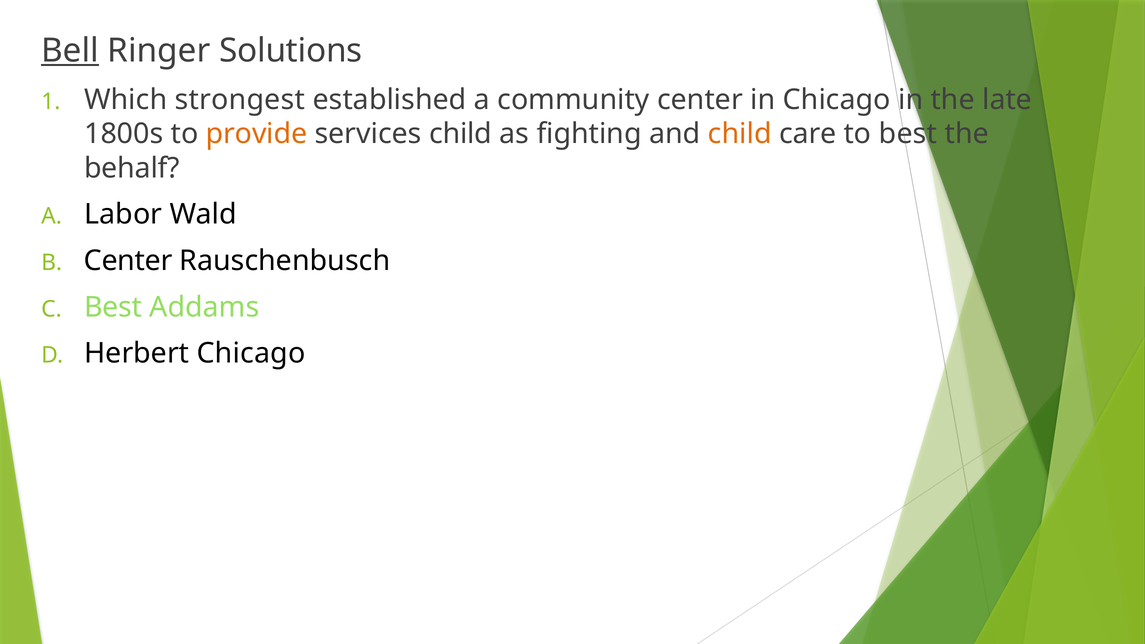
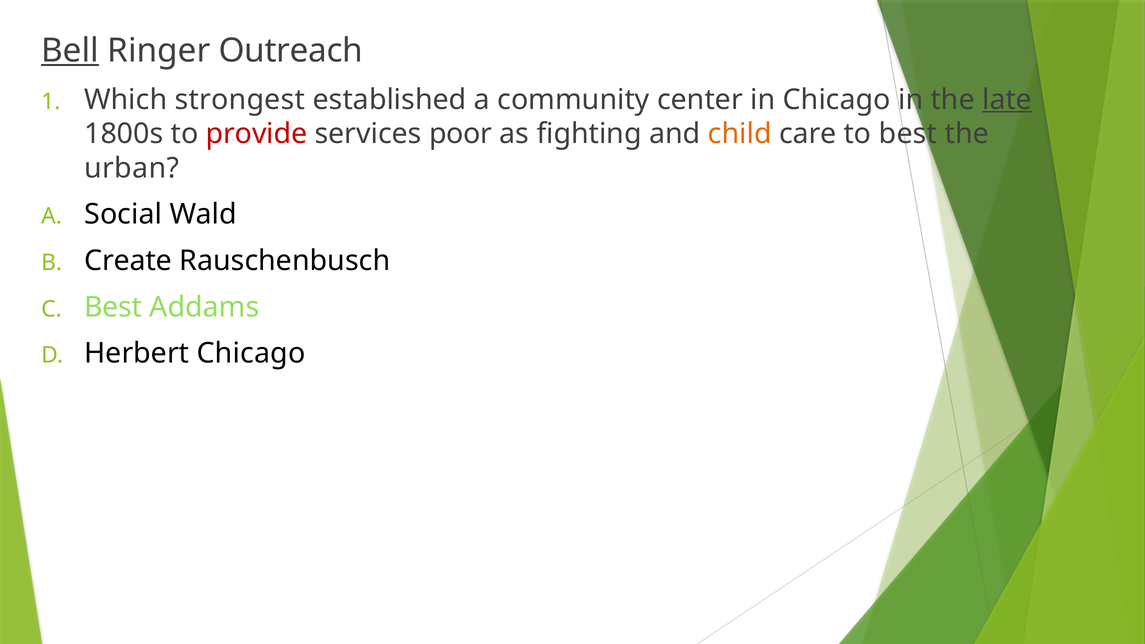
Solutions: Solutions -> Outreach
late underline: none -> present
provide colour: orange -> red
services child: child -> poor
behalf: behalf -> urban
Labor: Labor -> Social
Center at (128, 261): Center -> Create
